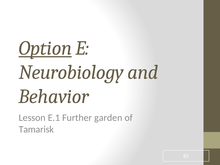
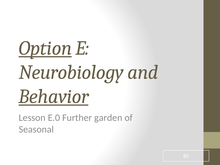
Behavior underline: none -> present
E.1: E.1 -> E.0
Tamarisk: Tamarisk -> Seasonal
